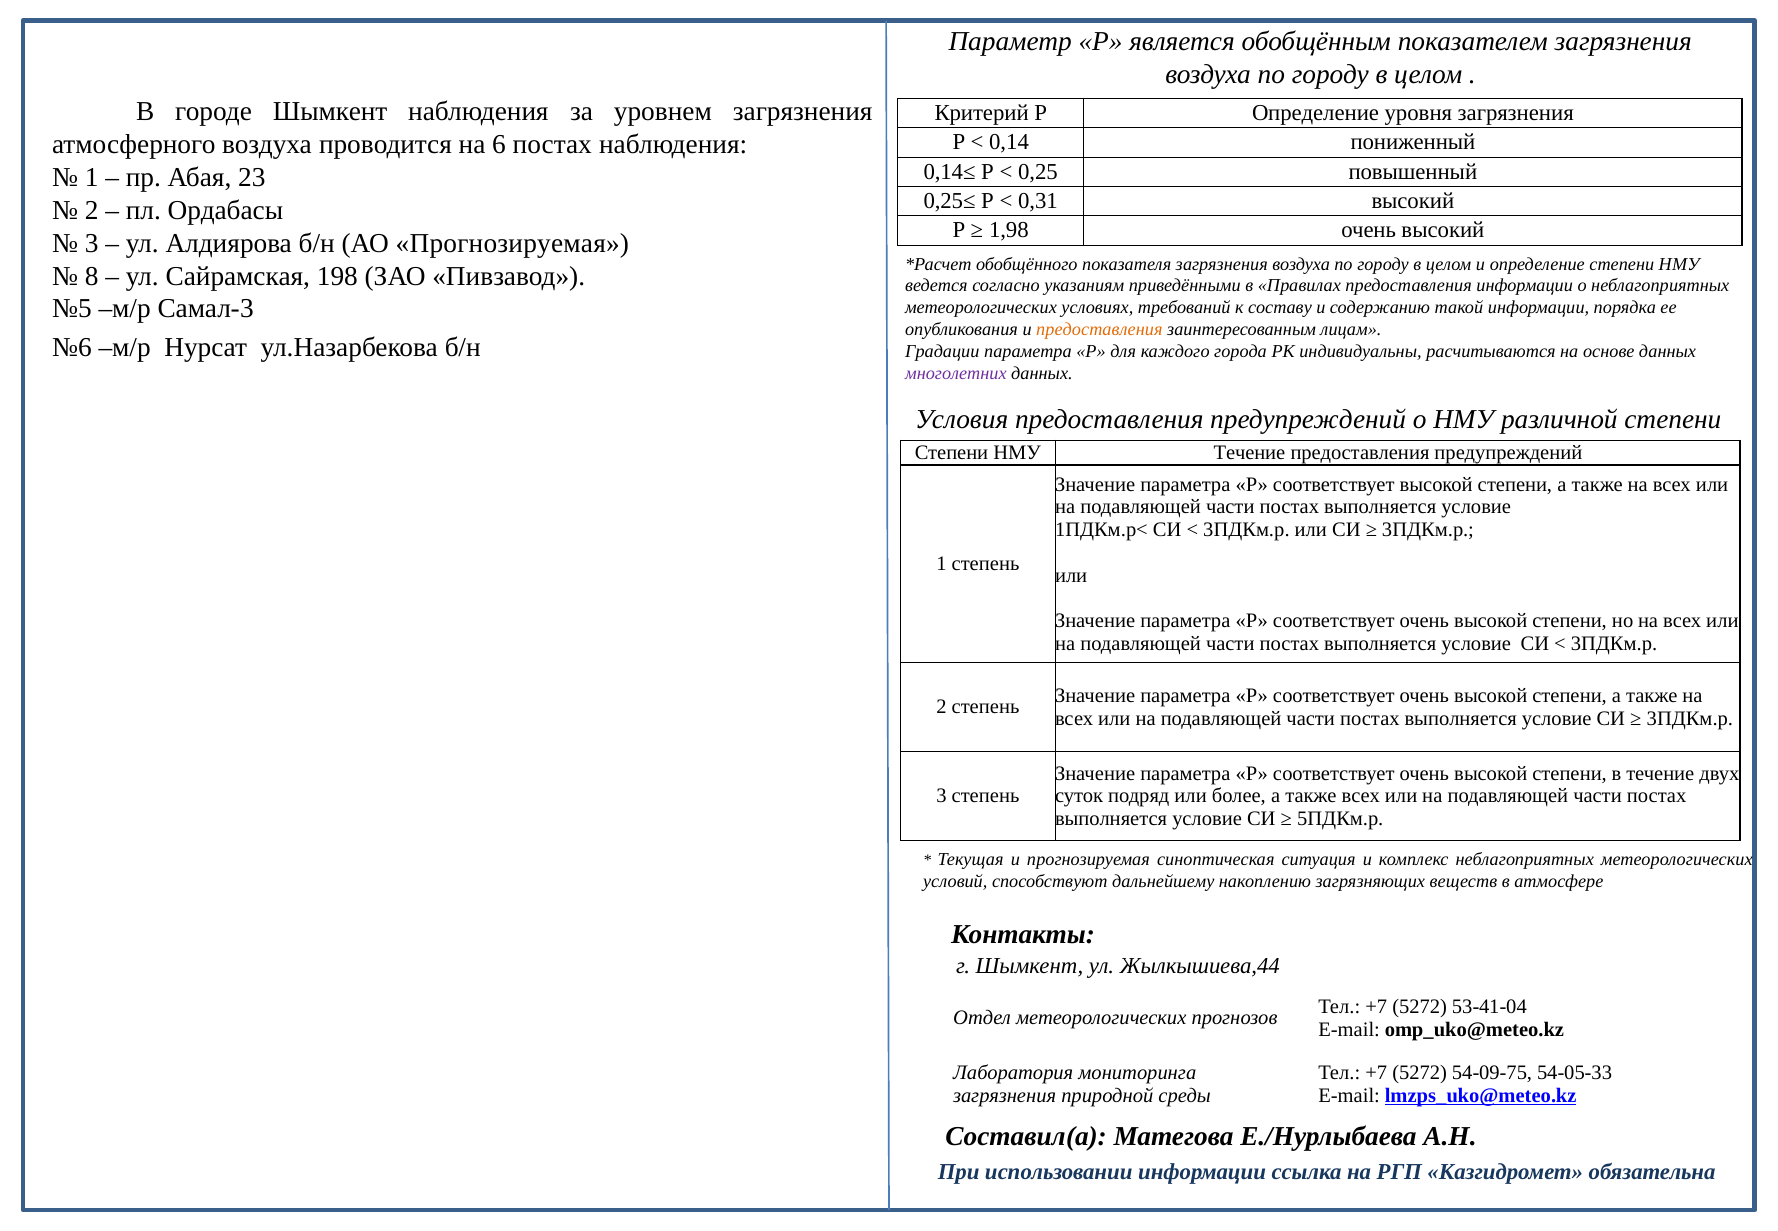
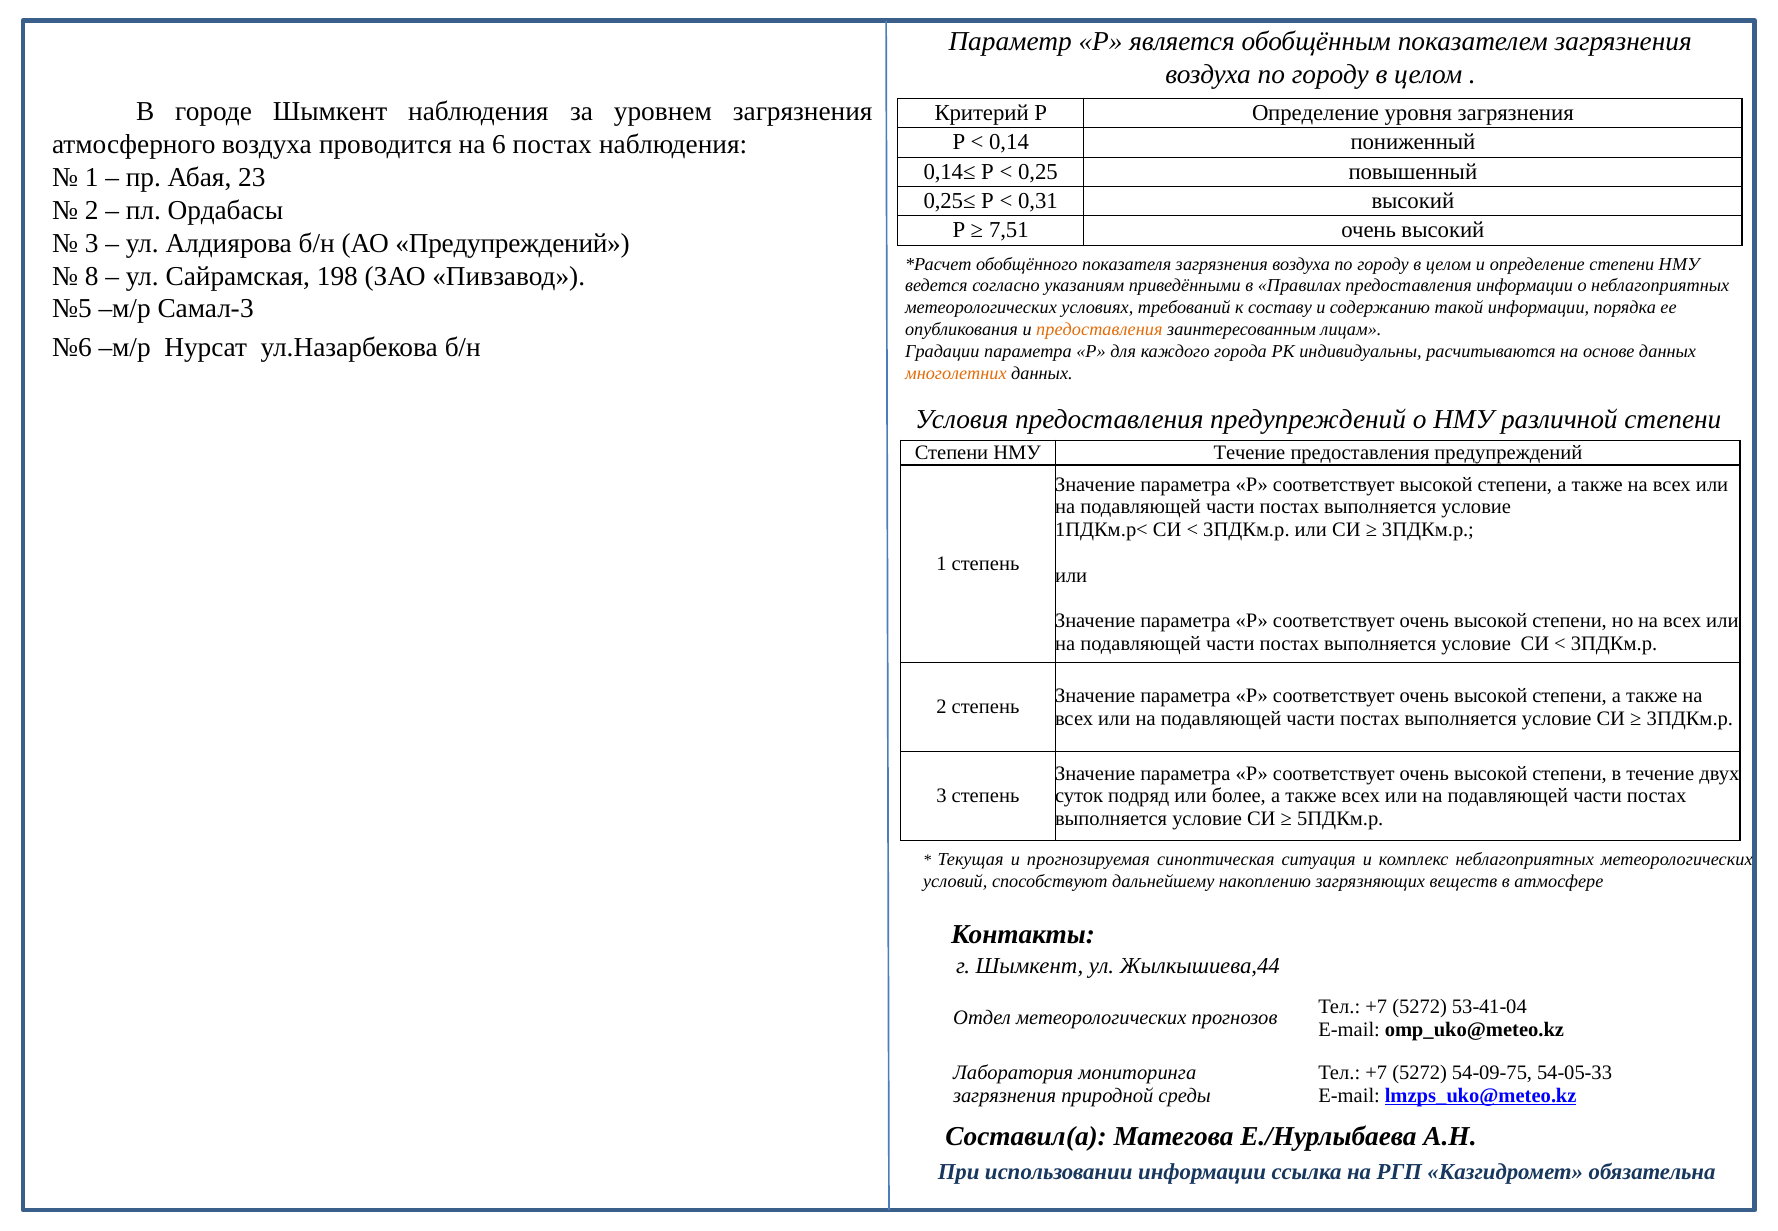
1,98: 1,98 -> 7,51
АО Прогнозируемая: Прогнозируемая -> Предупреждений
многолетних colour: purple -> orange
